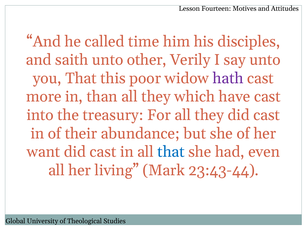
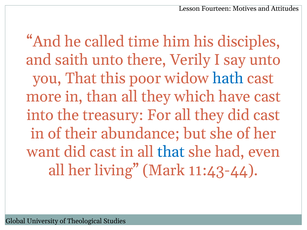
other: other -> there
hath colour: purple -> blue
23:43-44: 23:43-44 -> 11:43-44
